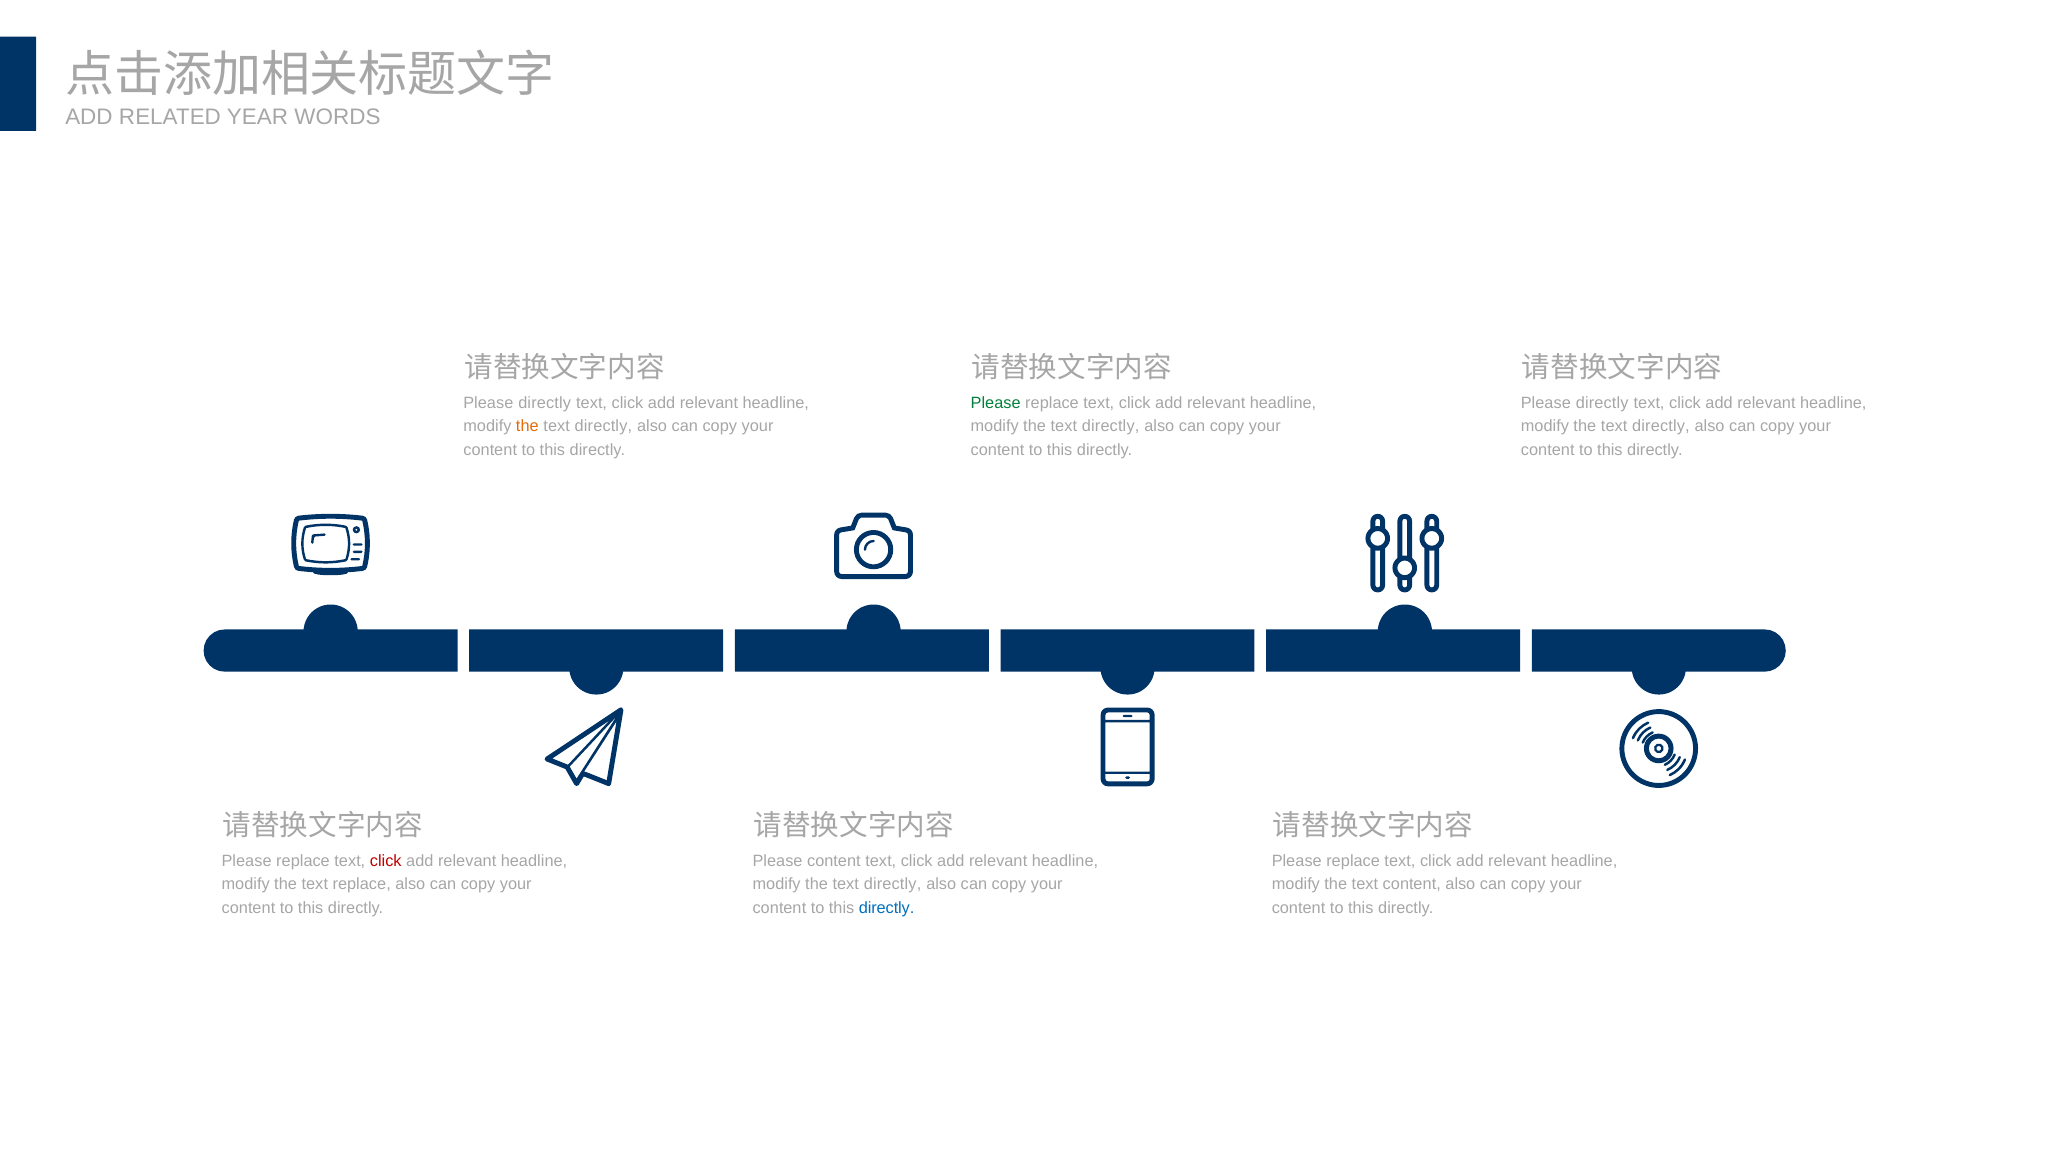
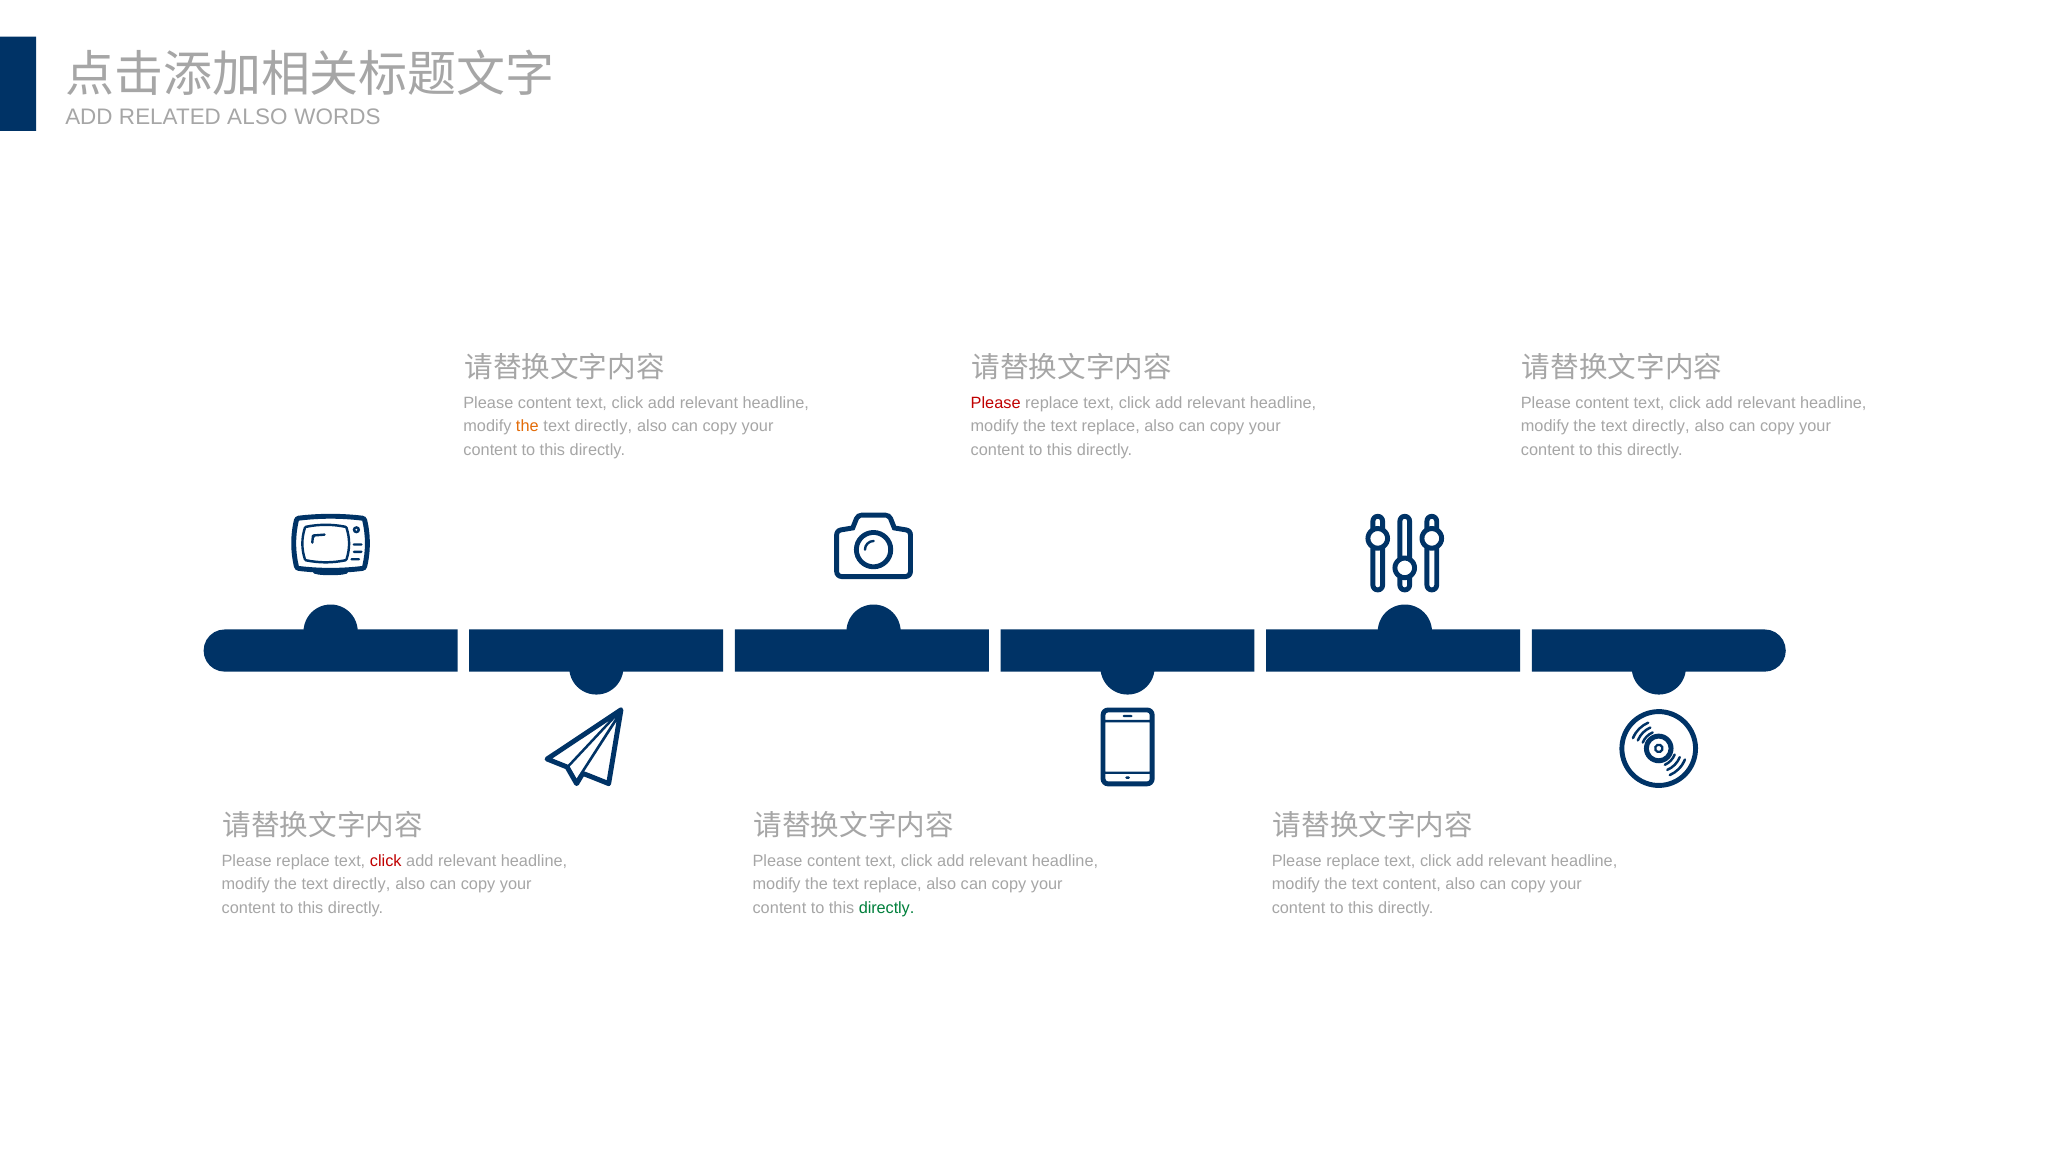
RELATED YEAR: YEAR -> ALSO
directly at (545, 403): directly -> content
Please at (996, 403) colour: green -> red
directly at (1602, 403): directly -> content
directly at (1111, 426): directly -> replace
replace at (362, 884): replace -> directly
directly at (893, 884): directly -> replace
directly at (887, 908) colour: blue -> green
